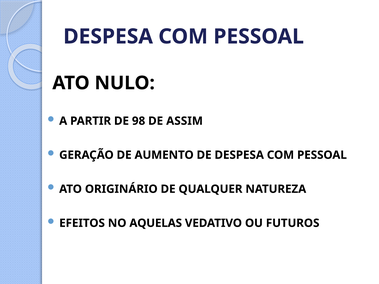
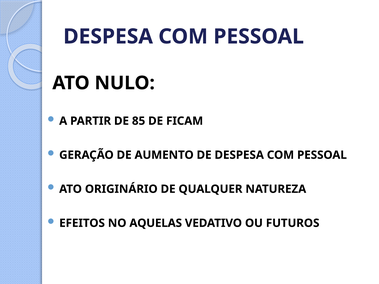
98: 98 -> 85
ASSIM: ASSIM -> FICAM
